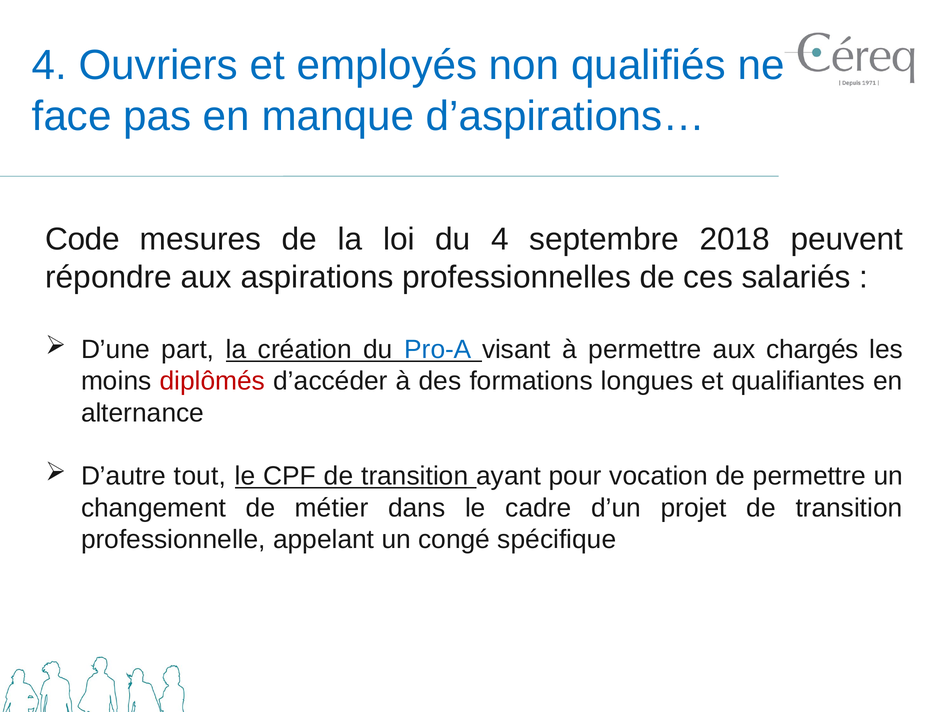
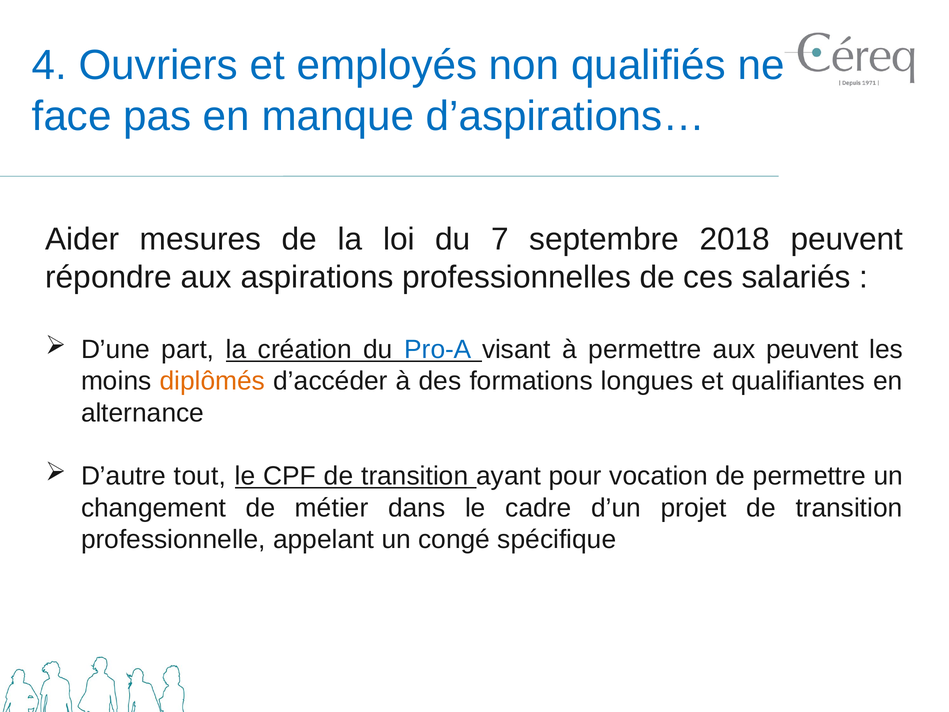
Code: Code -> Aider
du 4: 4 -> 7
aux chargés: chargés -> peuvent
diplômés colour: red -> orange
